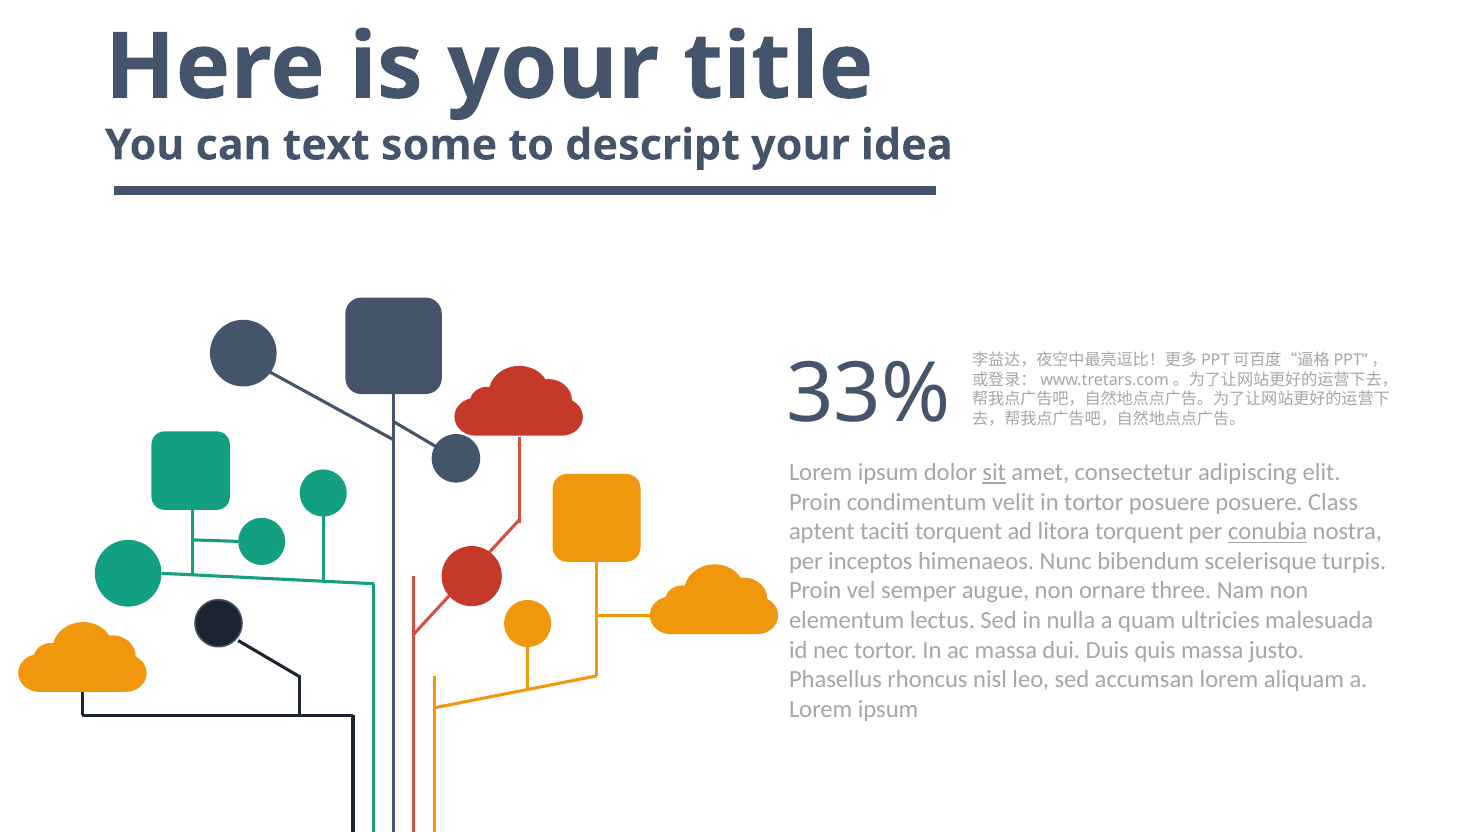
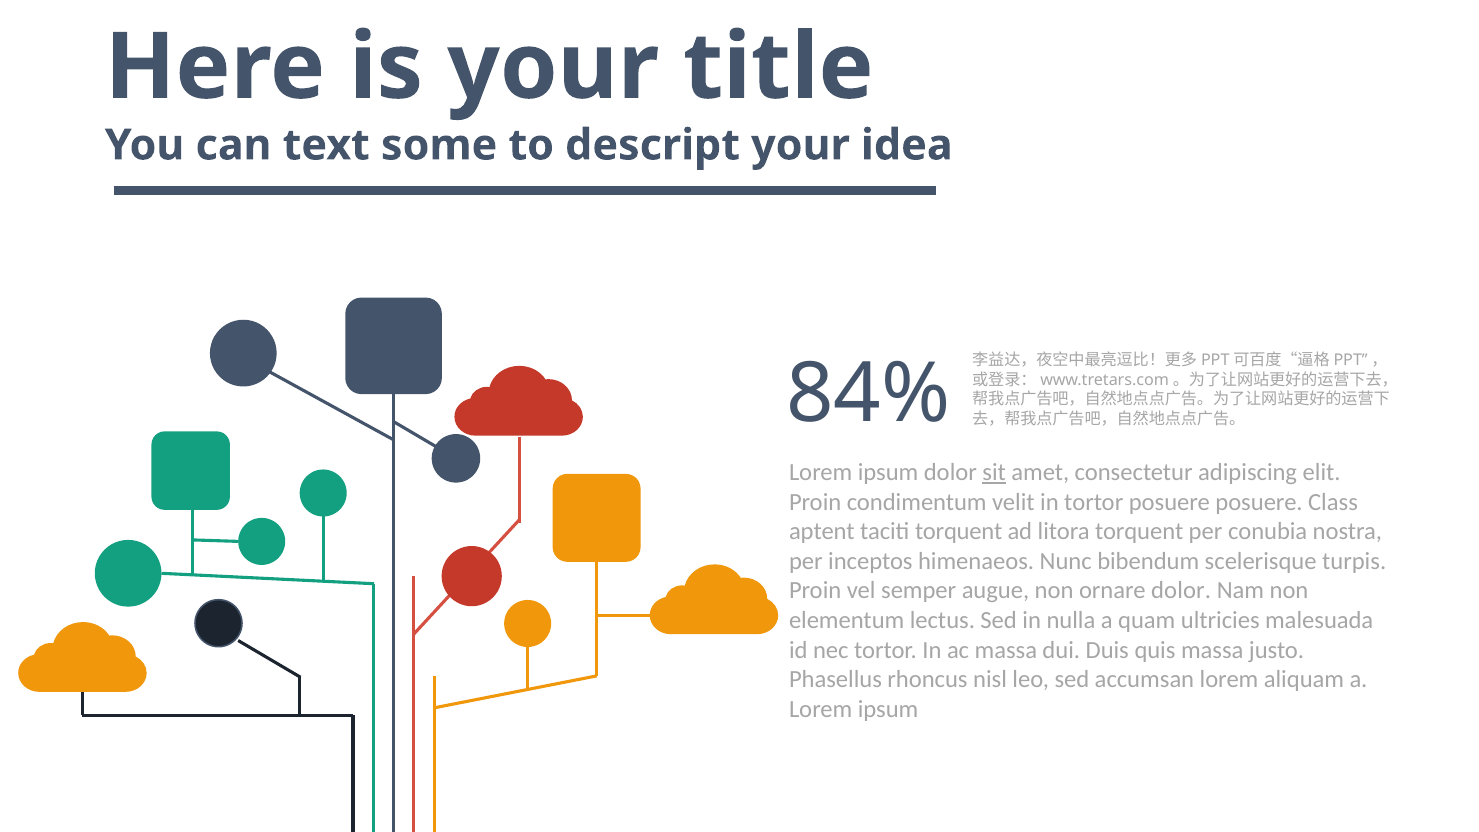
33%: 33% -> 84%
conubia underline: present -> none
ornare three: three -> dolor
